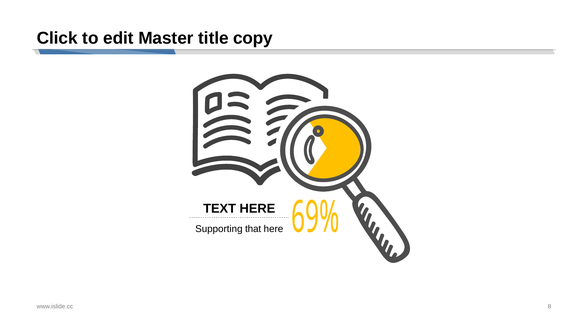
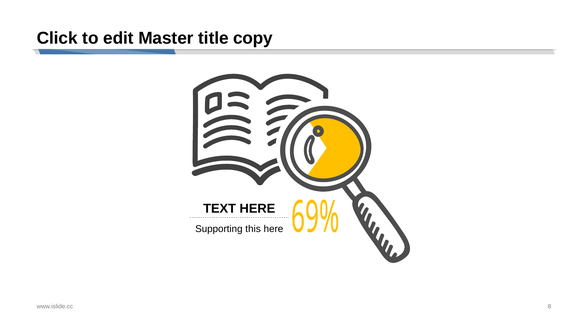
that: that -> this
